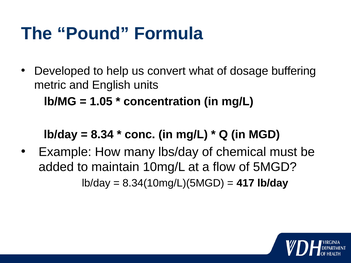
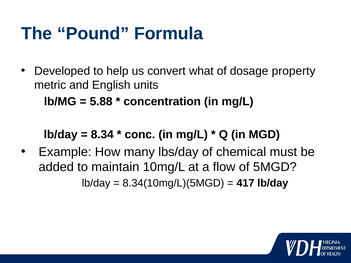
buffering: buffering -> property
1.05: 1.05 -> 5.88
